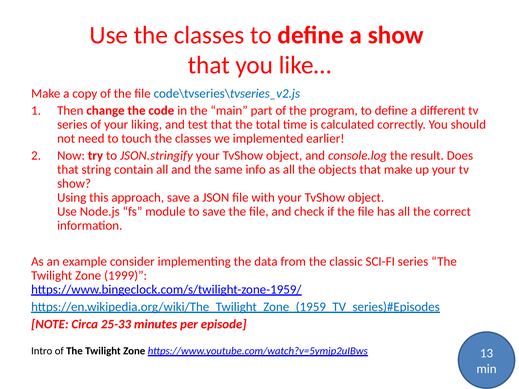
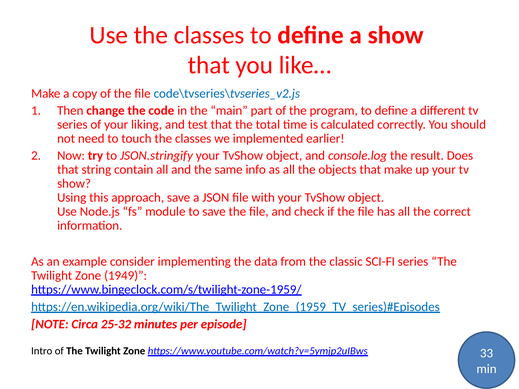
1999: 1999 -> 1949
25-33: 25-33 -> 25-32
13: 13 -> 33
